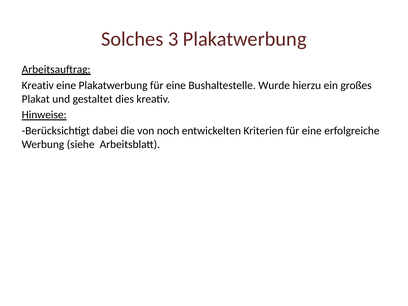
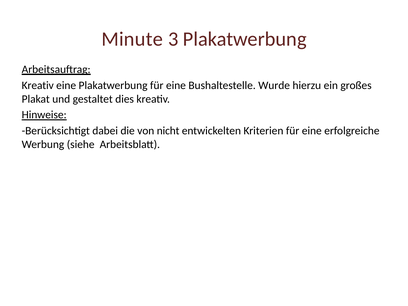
Solches: Solches -> Minute
noch: noch -> nicht
